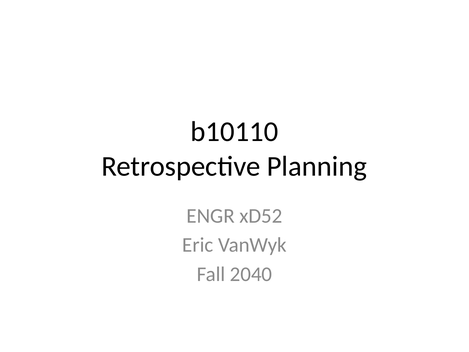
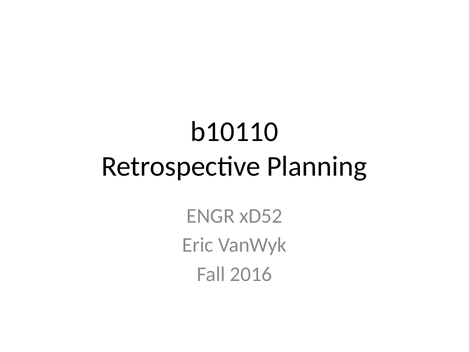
2040: 2040 -> 2016
